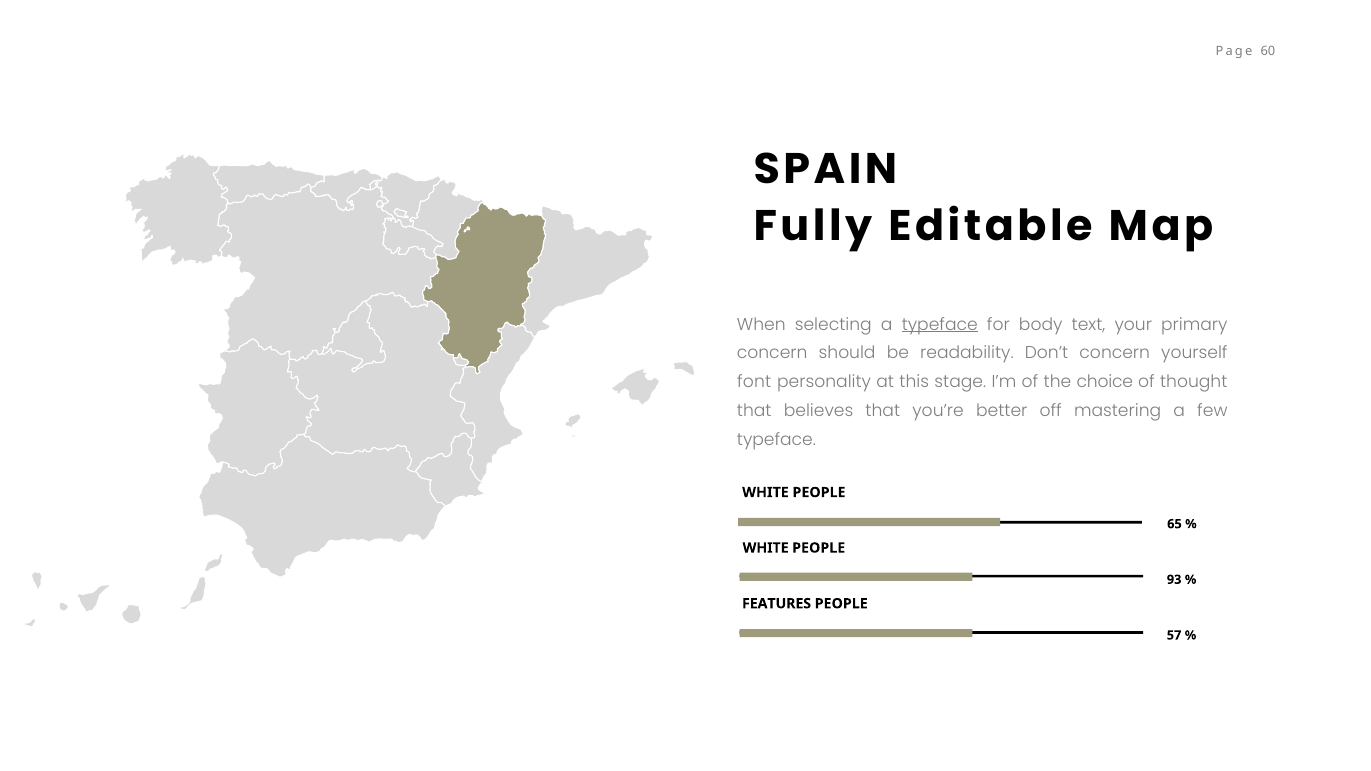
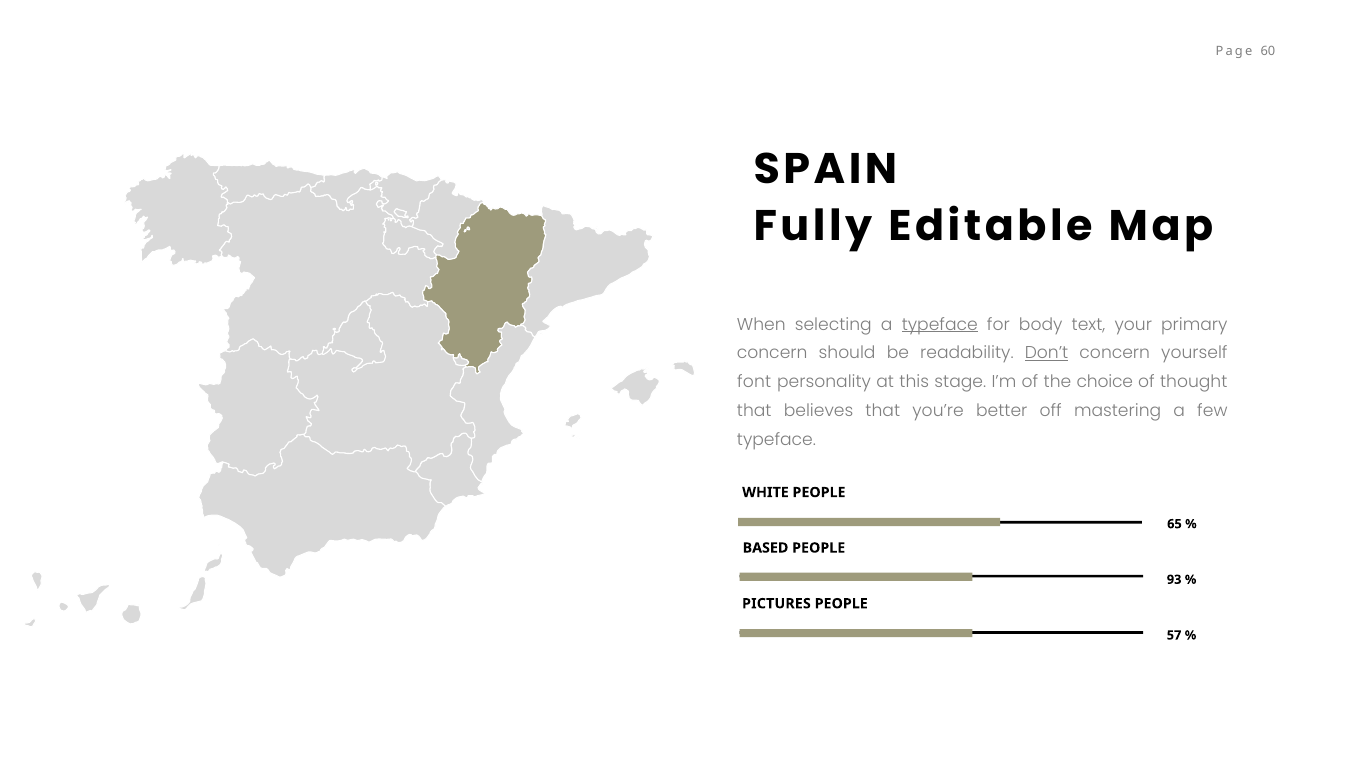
Don’t underline: none -> present
WHITE at (766, 548): WHITE -> BASED
FEATURES: FEATURES -> PICTURES
